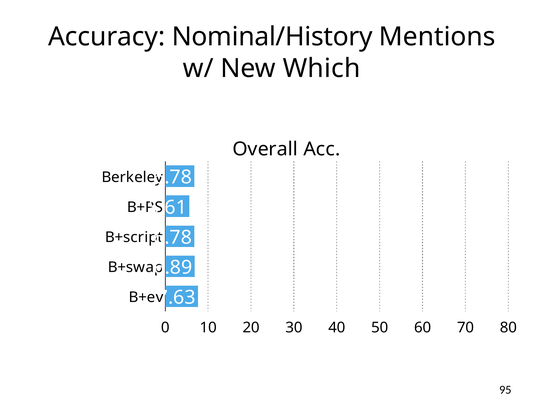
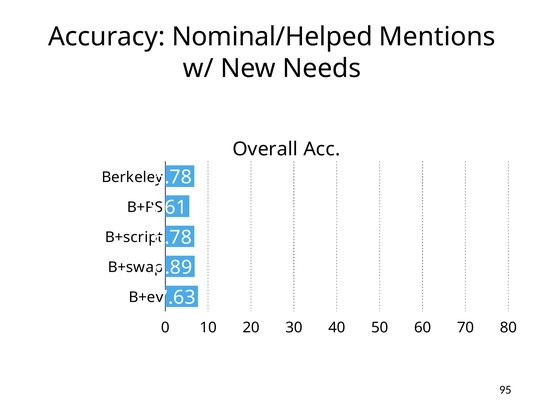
Nominal/History: Nominal/History -> Nominal/Helped
Which: Which -> Needs
